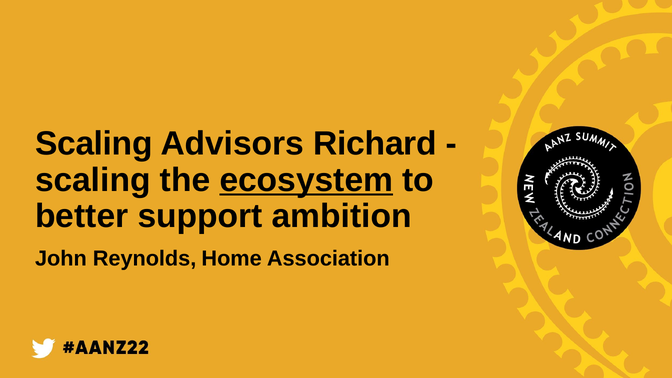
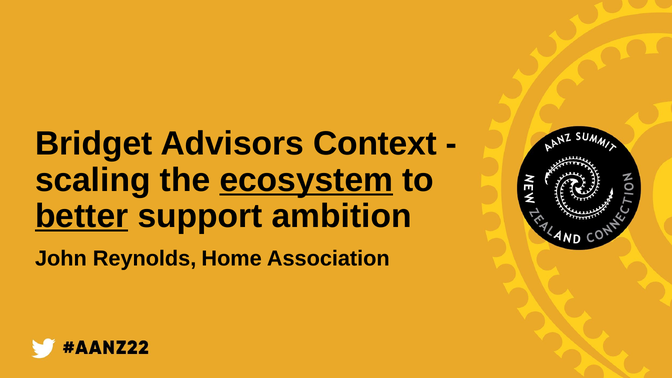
Scaling at (94, 144): Scaling -> Bridget
Richard: Richard -> Context
better underline: none -> present
